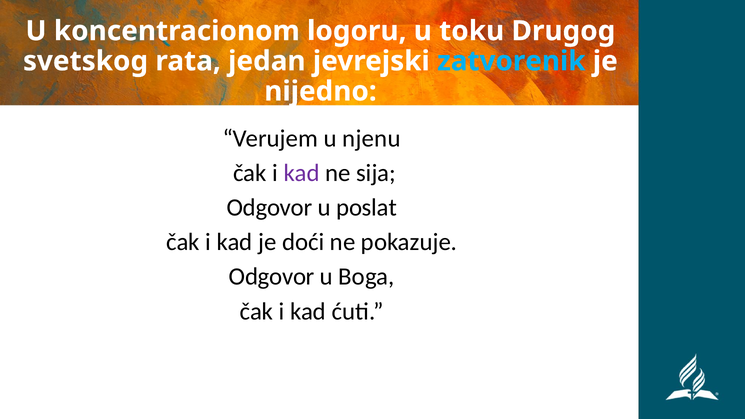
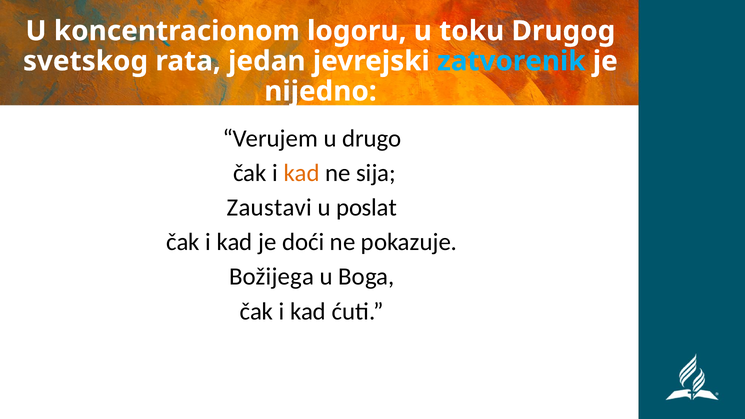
njenu: njenu -> drugo
kad at (302, 173) colour: purple -> orange
Odgovor at (270, 208): Odgovor -> Zaustavi
Odgovor at (272, 277): Odgovor -> Božijega
